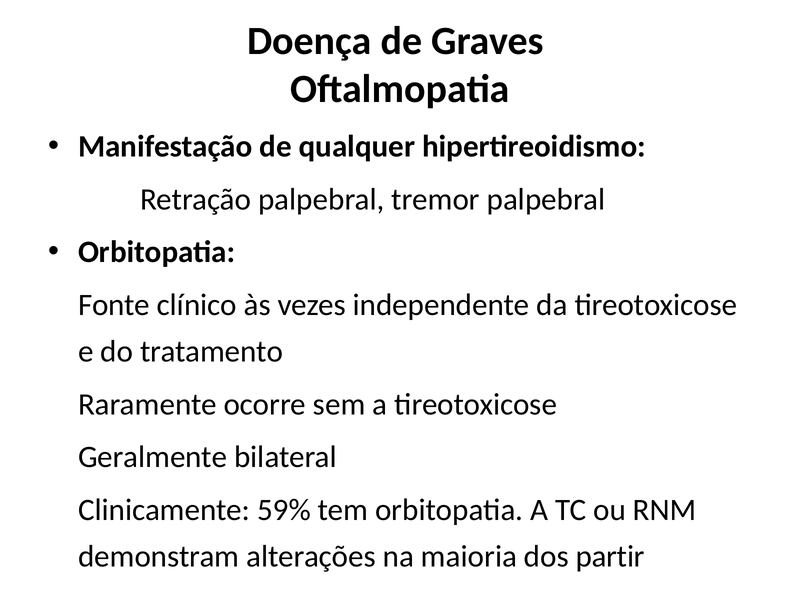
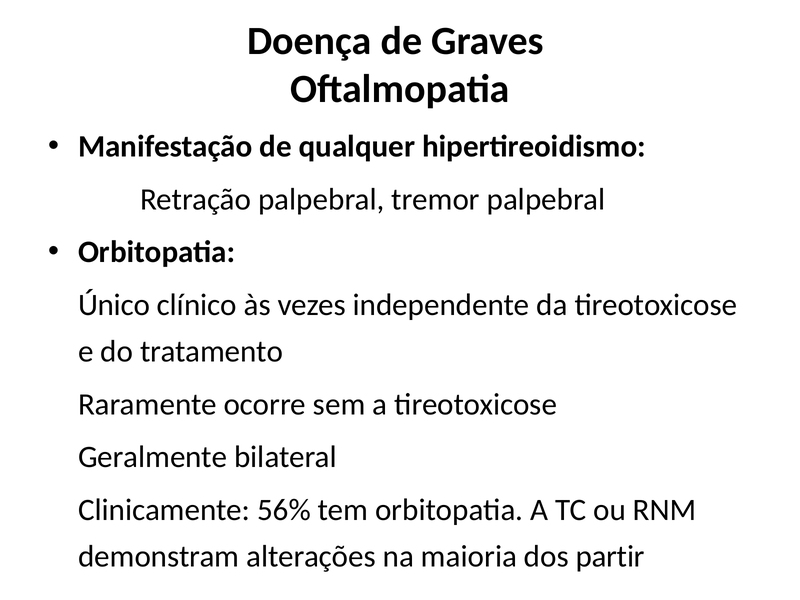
Fonte: Fonte -> Único
59%: 59% -> 56%
